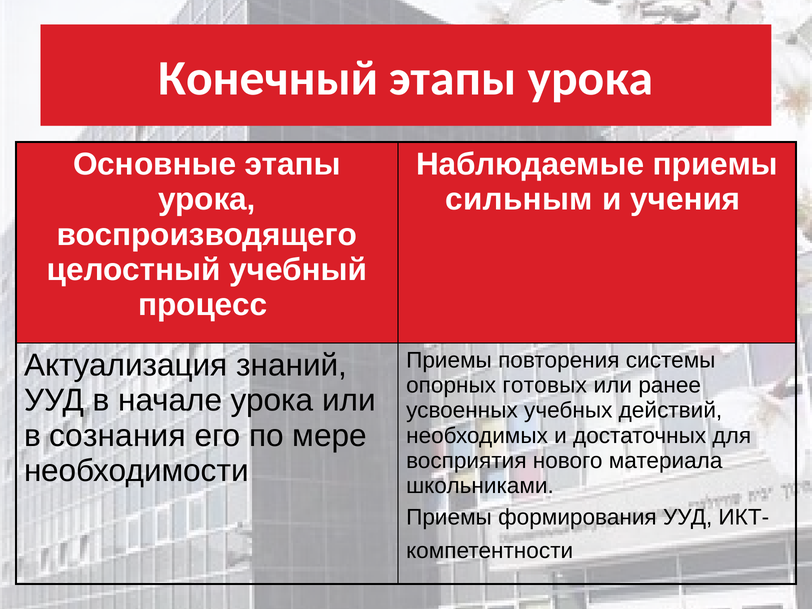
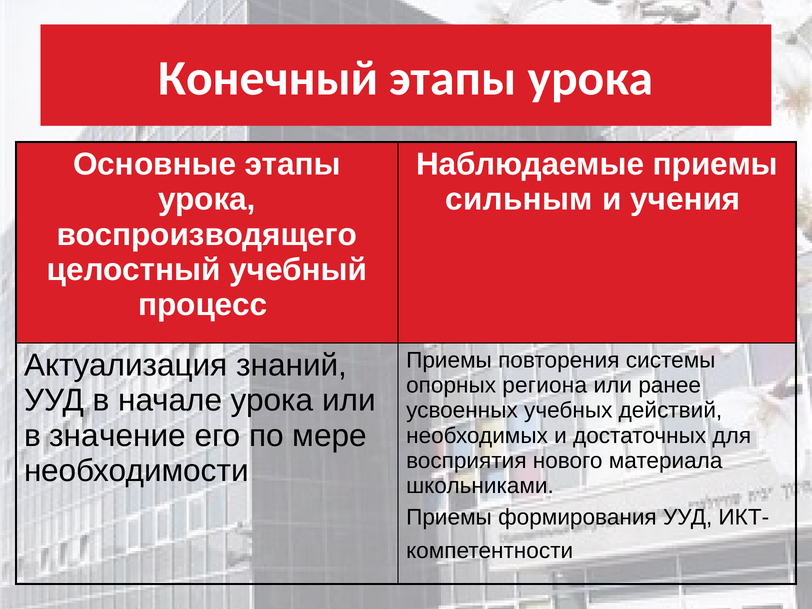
готовых: готовых -> региона
сознания: сознания -> значение
